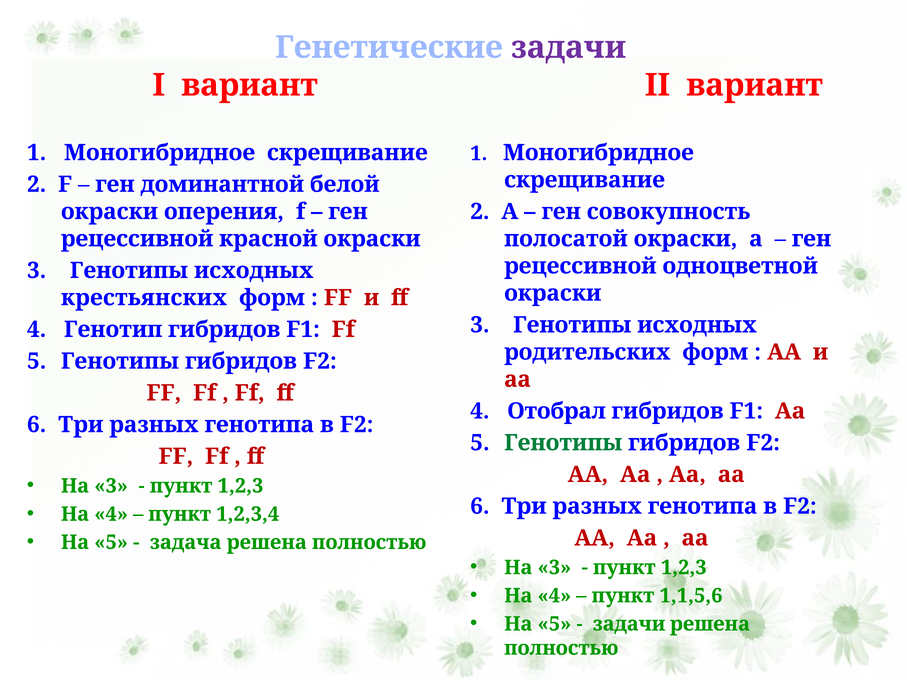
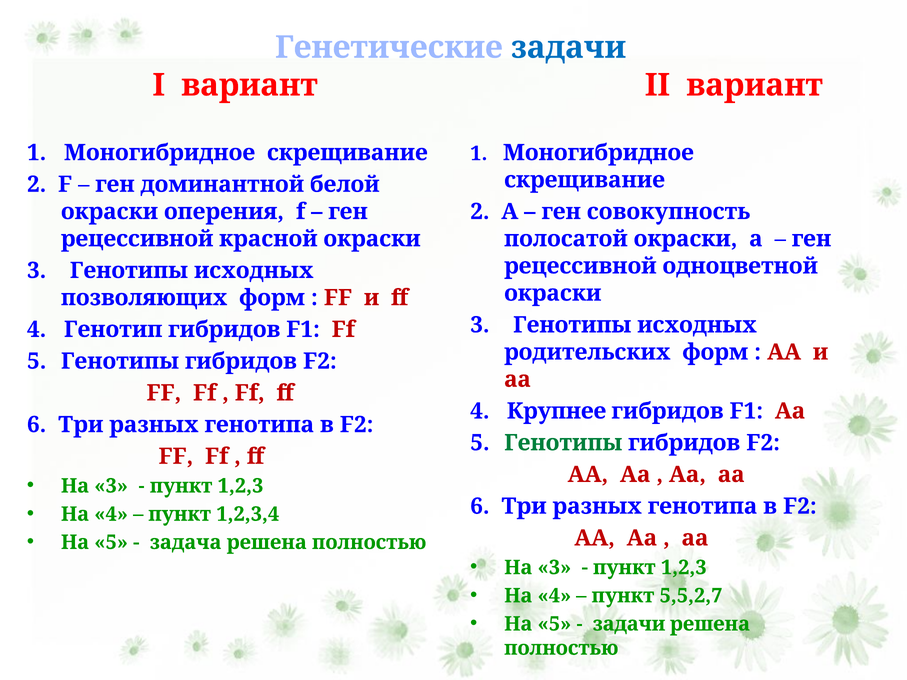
задачи at (568, 47) colour: purple -> blue
крестьянских: крестьянских -> позволяющих
Отобрал: Отобрал -> Крупнее
1,1,5,6: 1,1,5,6 -> 5,5,2,7
